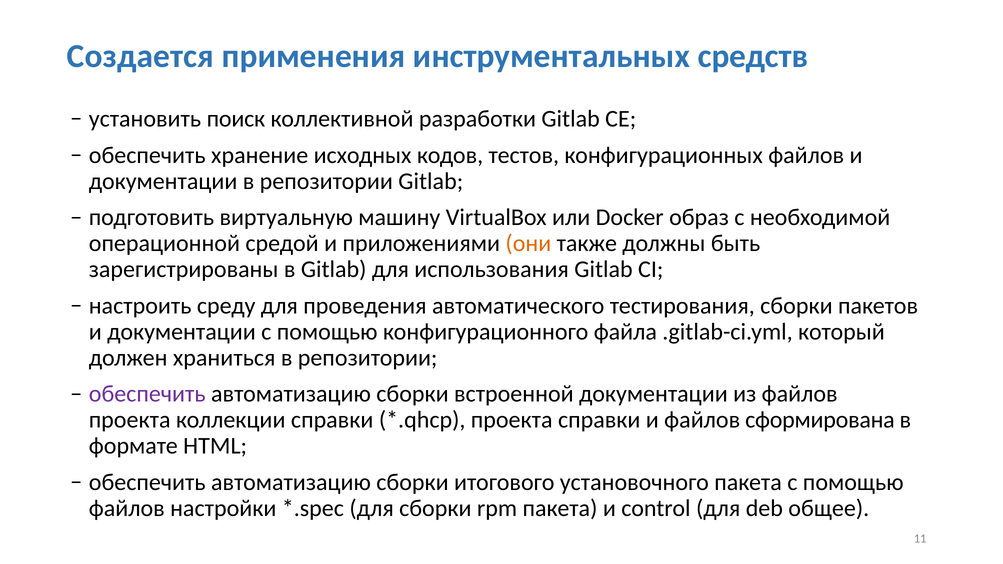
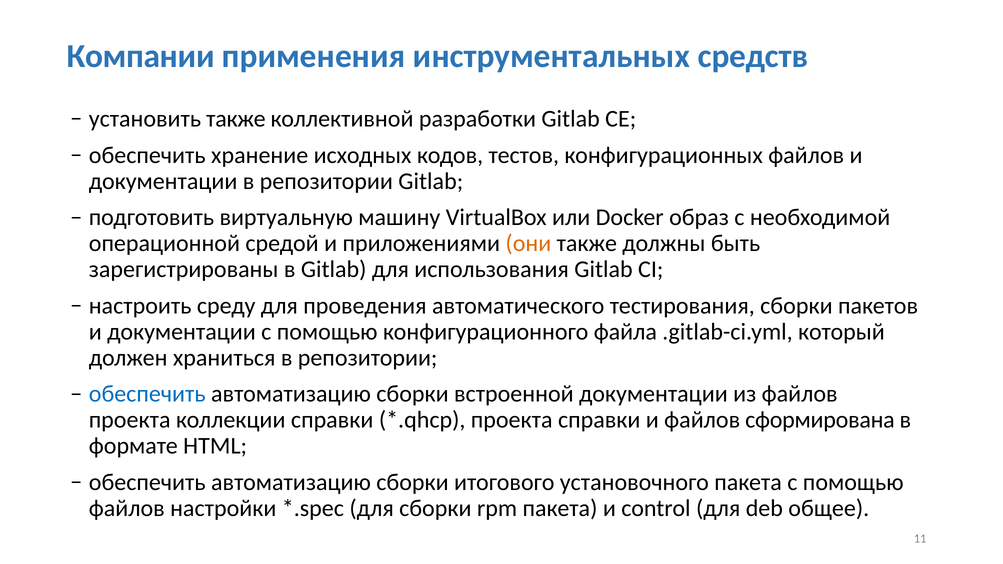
Создается: Создается -> Компании
установить поиск: поиск -> также
обеспечить at (147, 394) colour: purple -> blue
